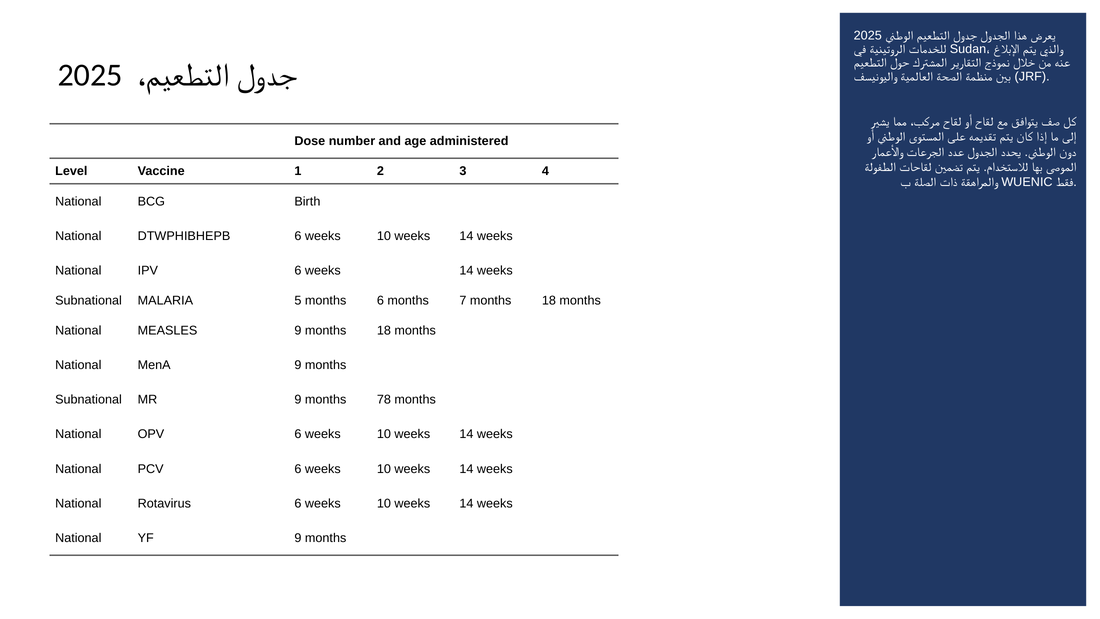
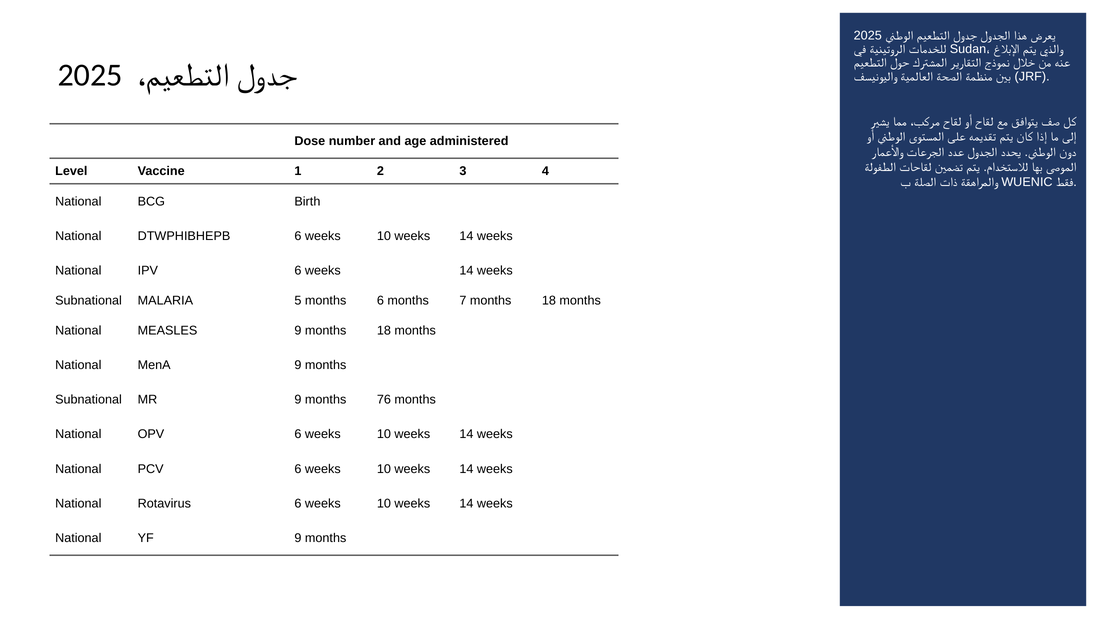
78: 78 -> 76
